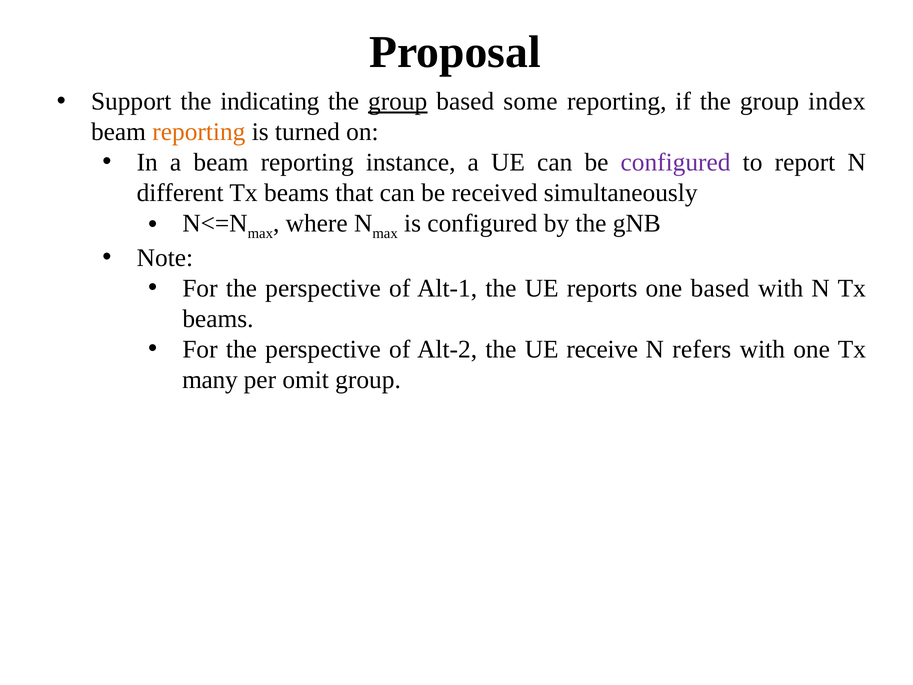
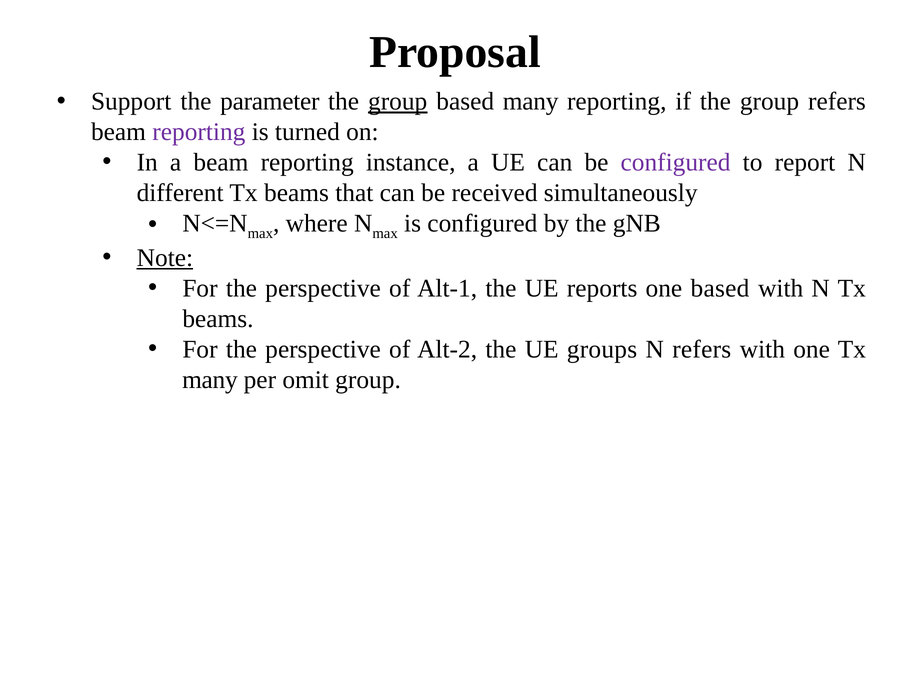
indicating: indicating -> parameter
based some: some -> many
group index: index -> refers
reporting at (199, 132) colour: orange -> purple
Note underline: none -> present
receive: receive -> groups
